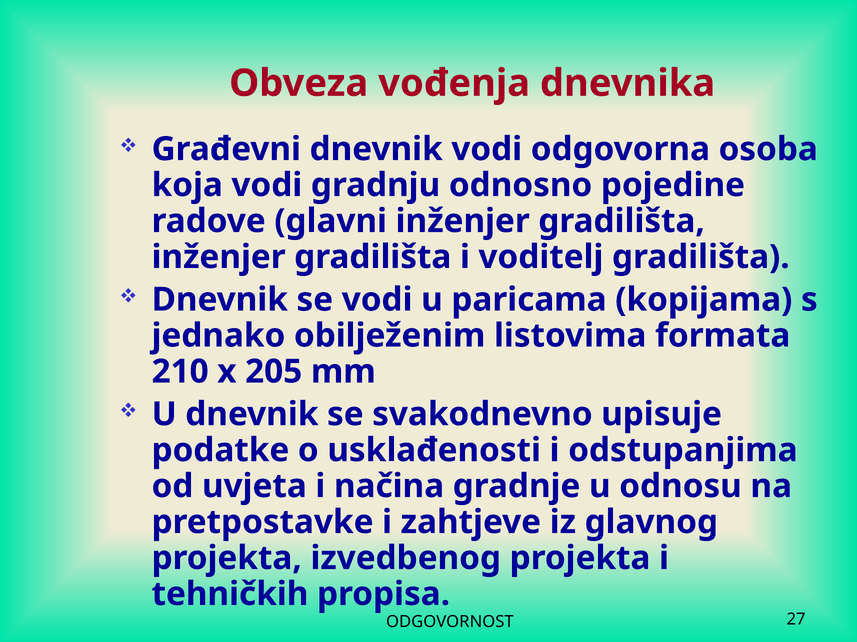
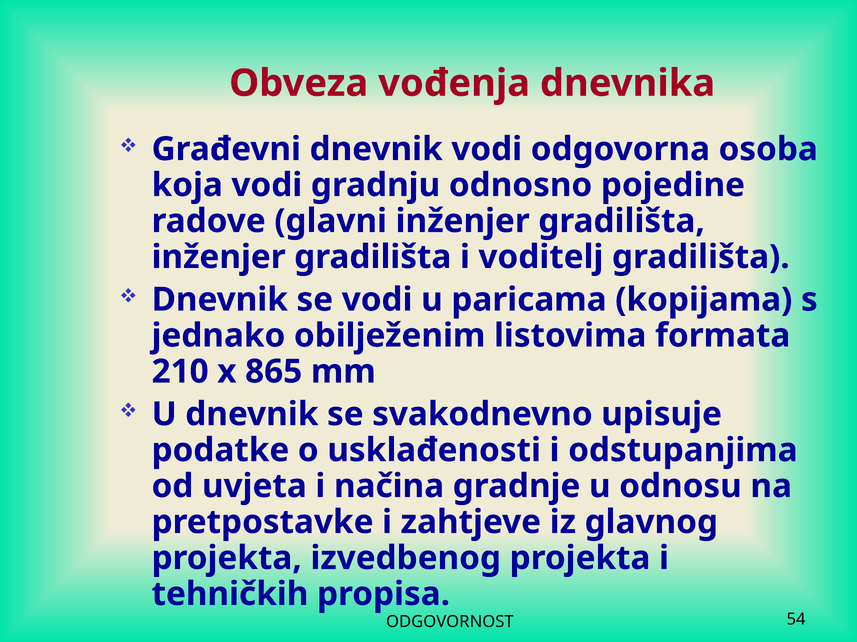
205: 205 -> 865
27: 27 -> 54
